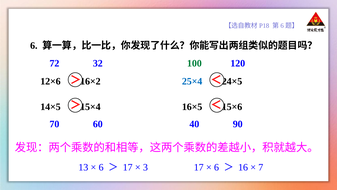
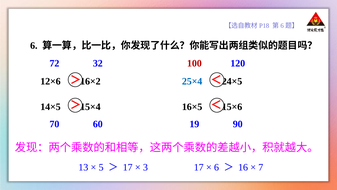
100 colour: green -> red
40: 40 -> 19
6 at (101, 167): 6 -> 5
